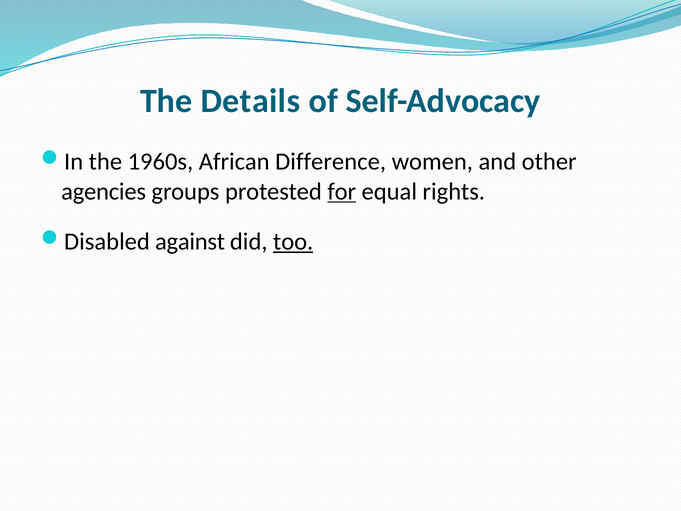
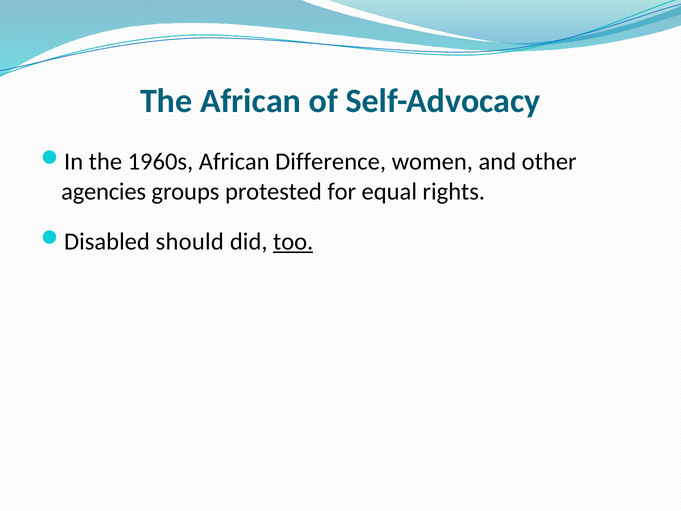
The Details: Details -> African
for underline: present -> none
against: against -> should
